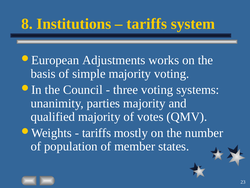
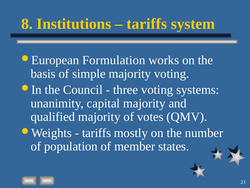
Adjustments: Adjustments -> Formulation
parties: parties -> capital
